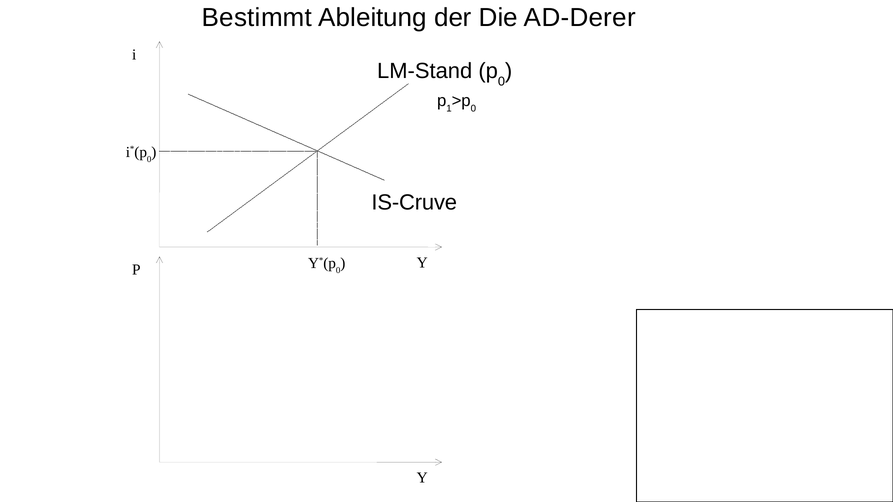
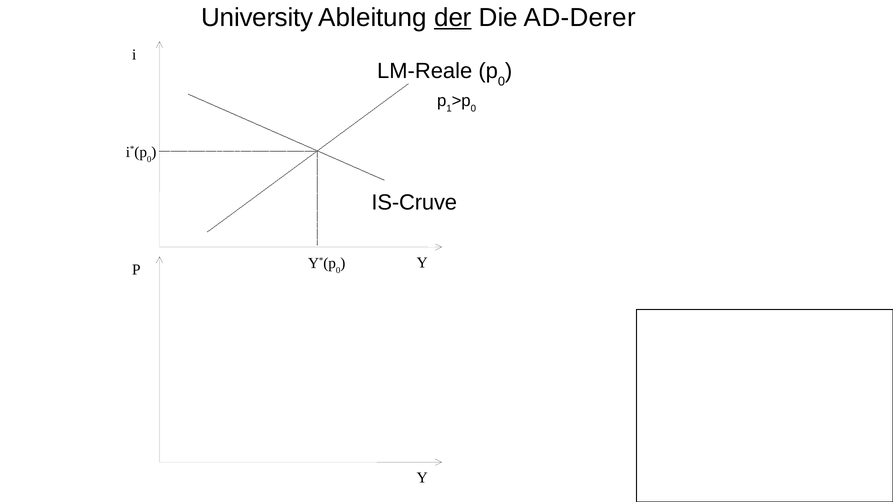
Bestimmt: Bestimmt -> University
der underline: none -> present
LM-Stand: LM-Stand -> LM-Reale
